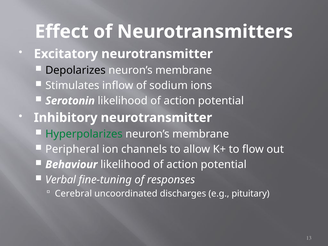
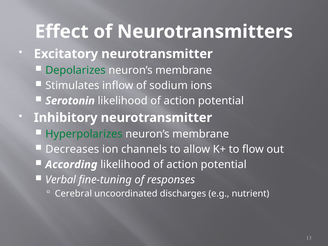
Depolarizes colour: black -> green
Peripheral: Peripheral -> Decreases
Behaviour: Behaviour -> According
pituitary: pituitary -> nutrient
